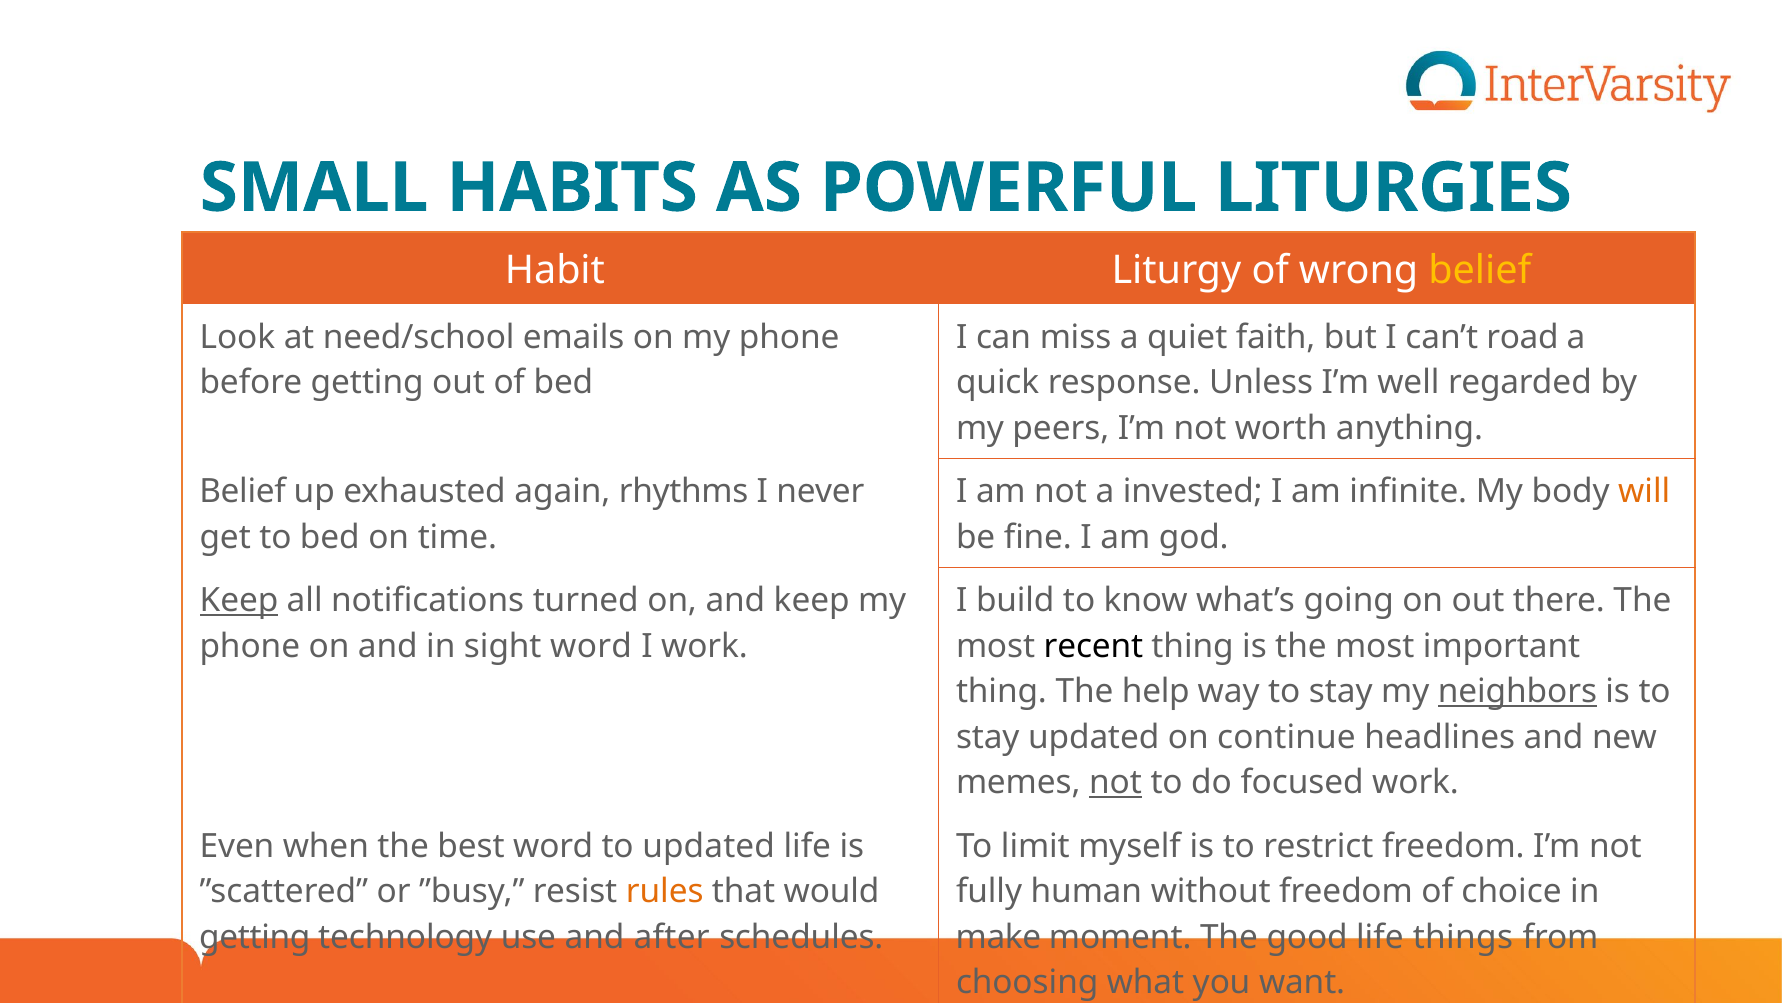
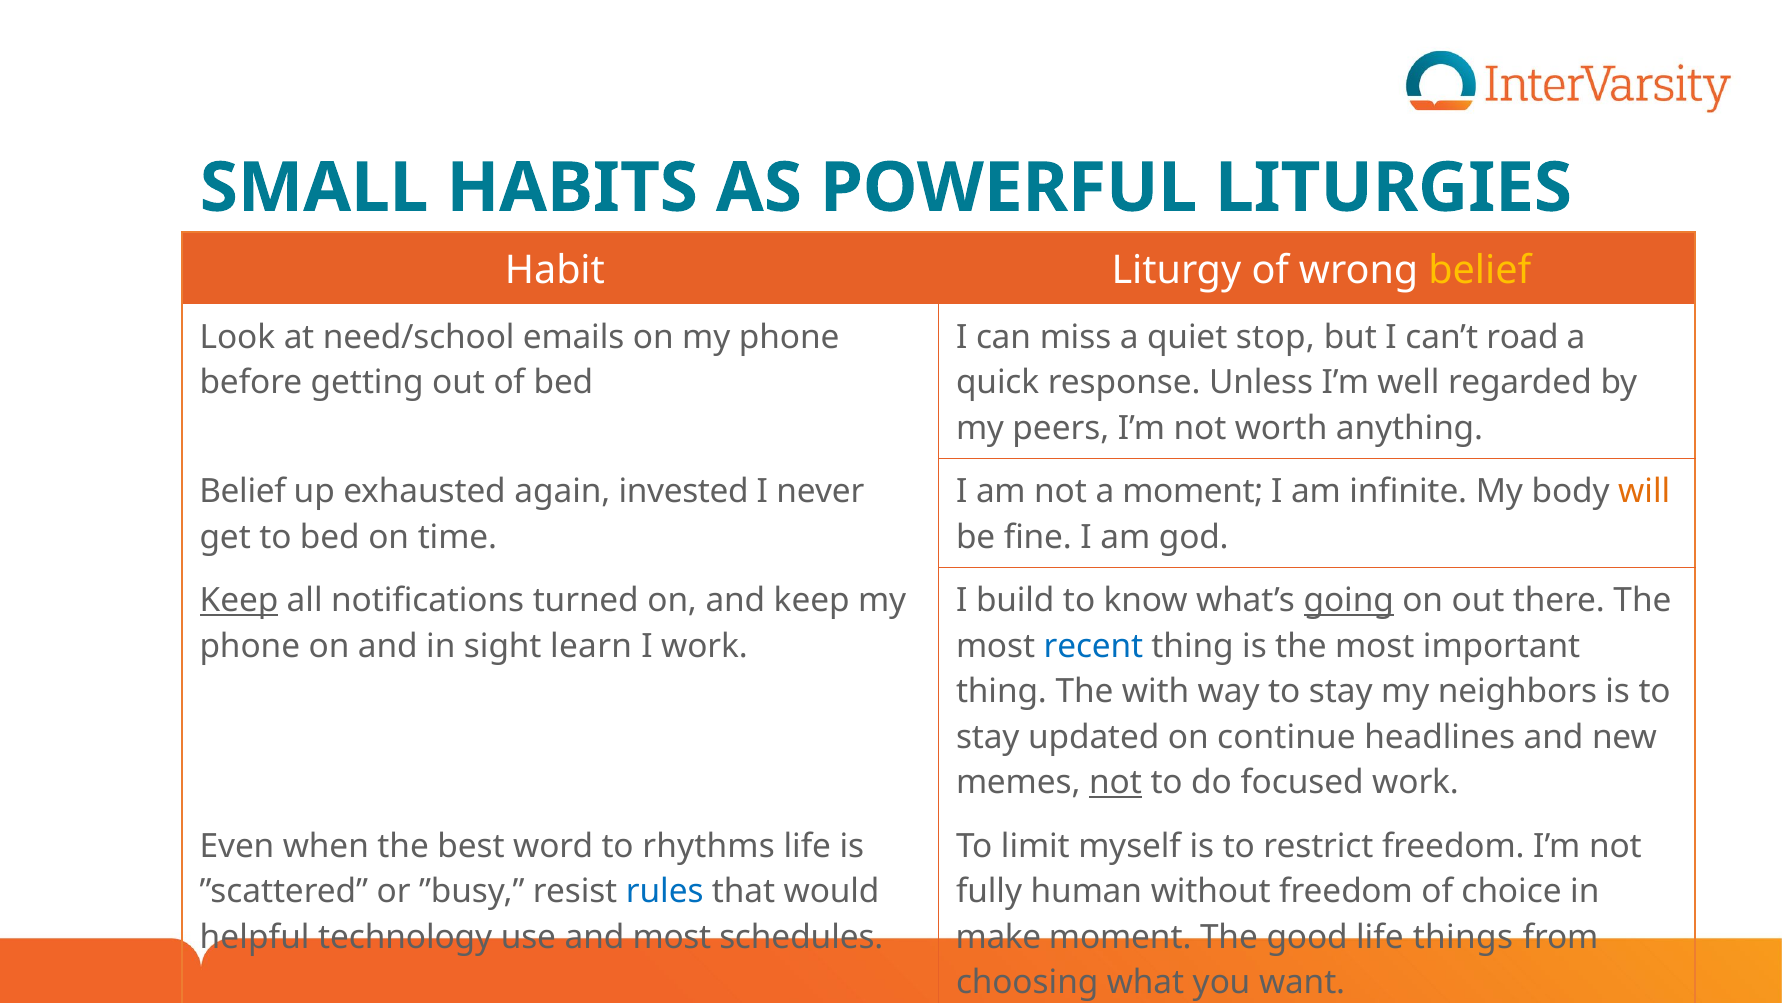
faith: faith -> stop
rhythms: rhythms -> invested
a invested: invested -> moment
going underline: none -> present
sight word: word -> learn
recent colour: black -> blue
help: help -> with
neighbors underline: present -> none
to updated: updated -> rhythms
rules colour: orange -> blue
getting at (255, 936): getting -> helpful
and after: after -> most
